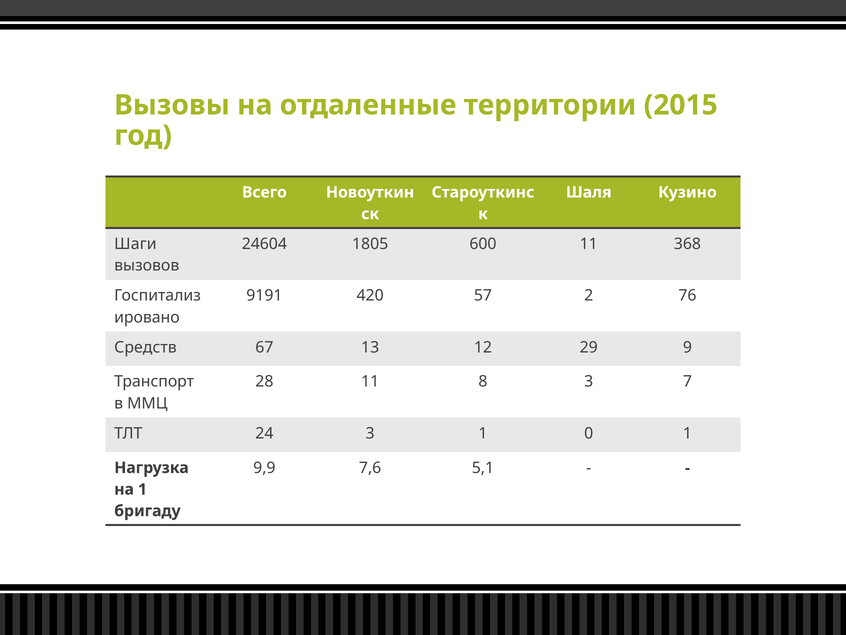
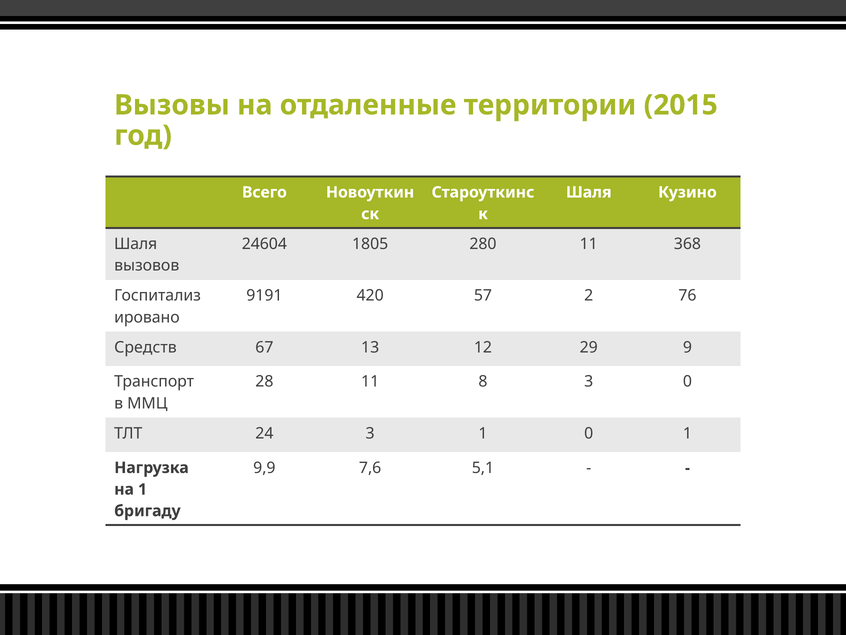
Шаги at (135, 244): Шаги -> Шаля
600: 600 -> 280
3 7: 7 -> 0
